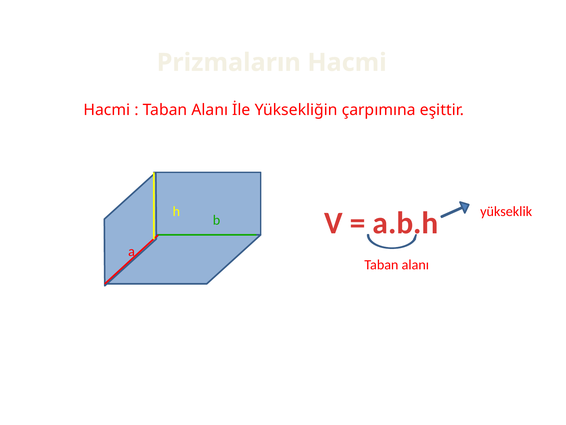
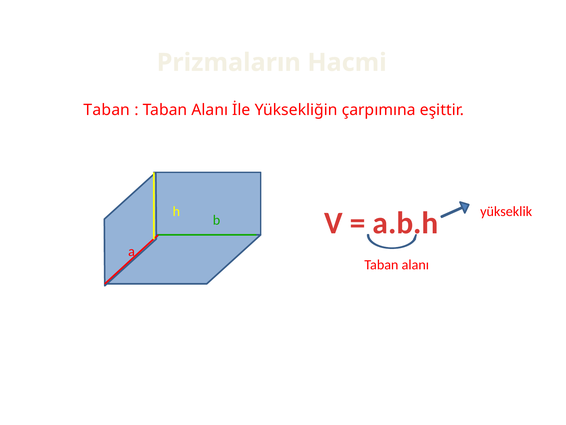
Hacmi at (107, 110): Hacmi -> Taban
